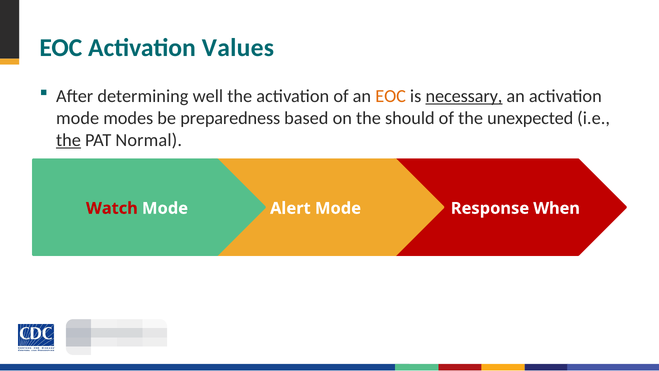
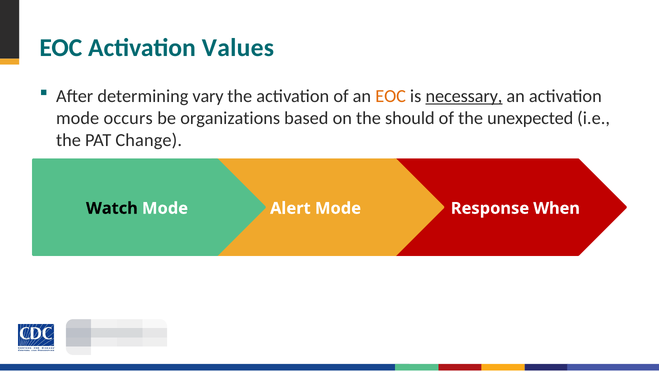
well: well -> vary
modes: modes -> occurs
preparedness: preparedness -> organizations
the at (69, 140) underline: present -> none
Normal: Normal -> Change
Watch at (112, 208) colour: red -> black
